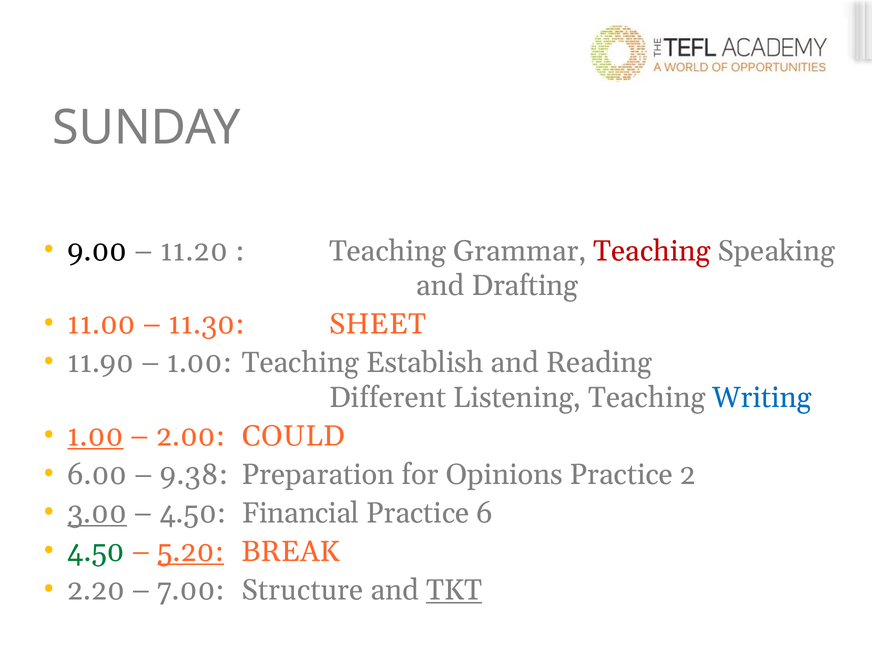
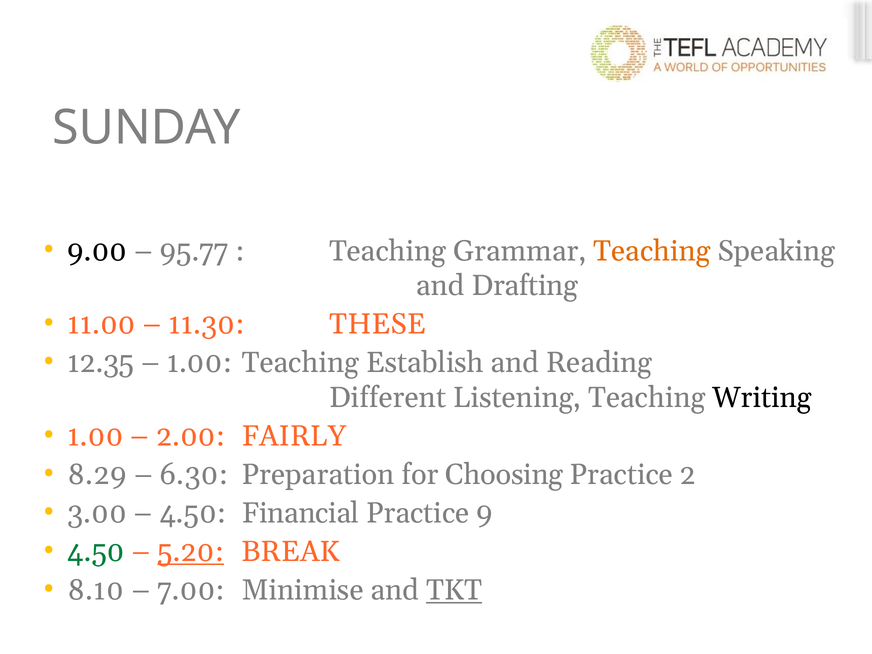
11.20: 11.20 -> 95.77
Teaching at (652, 251) colour: red -> orange
SHEET: SHEET -> THESE
11.90: 11.90 -> 12.35
Writing colour: blue -> black
1.00 at (95, 436) underline: present -> none
COULD: COULD -> FAIRLY
6.00: 6.00 -> 8.29
9.38: 9.38 -> 6.30
Opinions: Opinions -> Choosing
3.00 underline: present -> none
6: 6 -> 9
2.20: 2.20 -> 8.10
Structure: Structure -> Minimise
